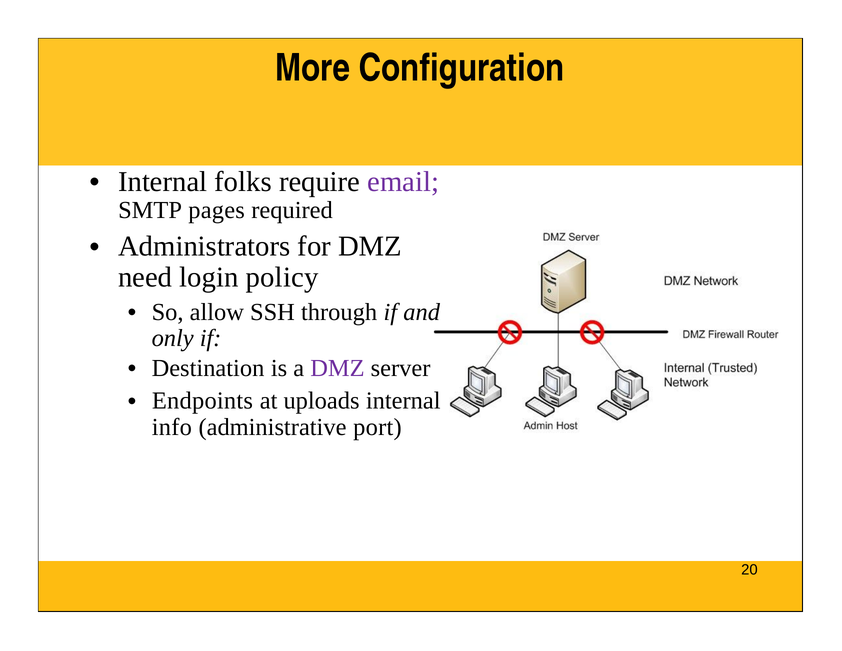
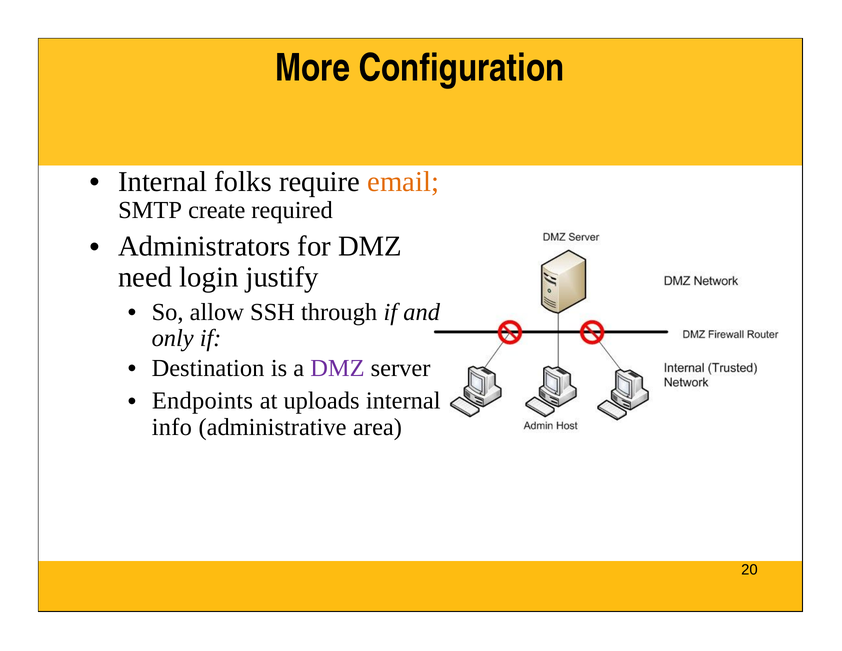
email colour: purple -> orange
pages: pages -> create
policy: policy -> justify
port: port -> area
